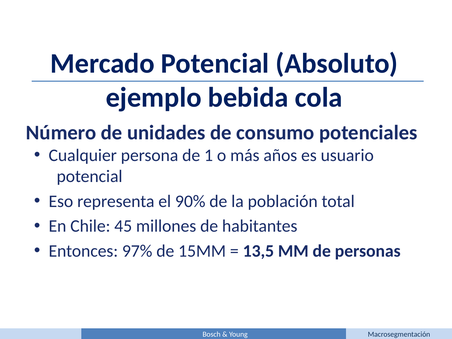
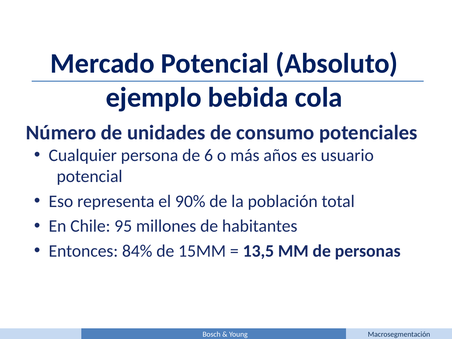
1: 1 -> 6
45: 45 -> 95
97%: 97% -> 84%
